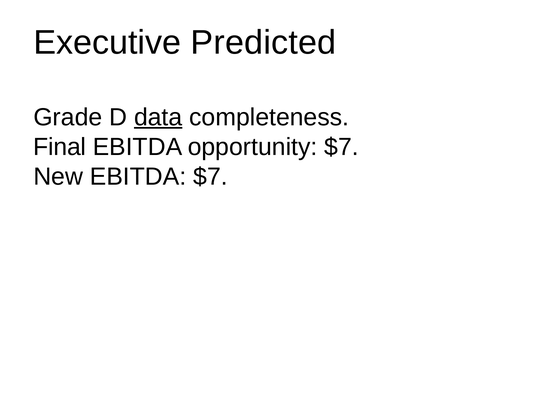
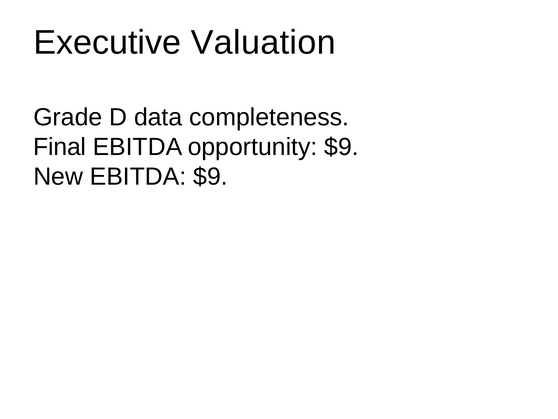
Predicted: Predicted -> Valuation
data underline: present -> none
opportunity $7: $7 -> $9
EBITDA $7: $7 -> $9
